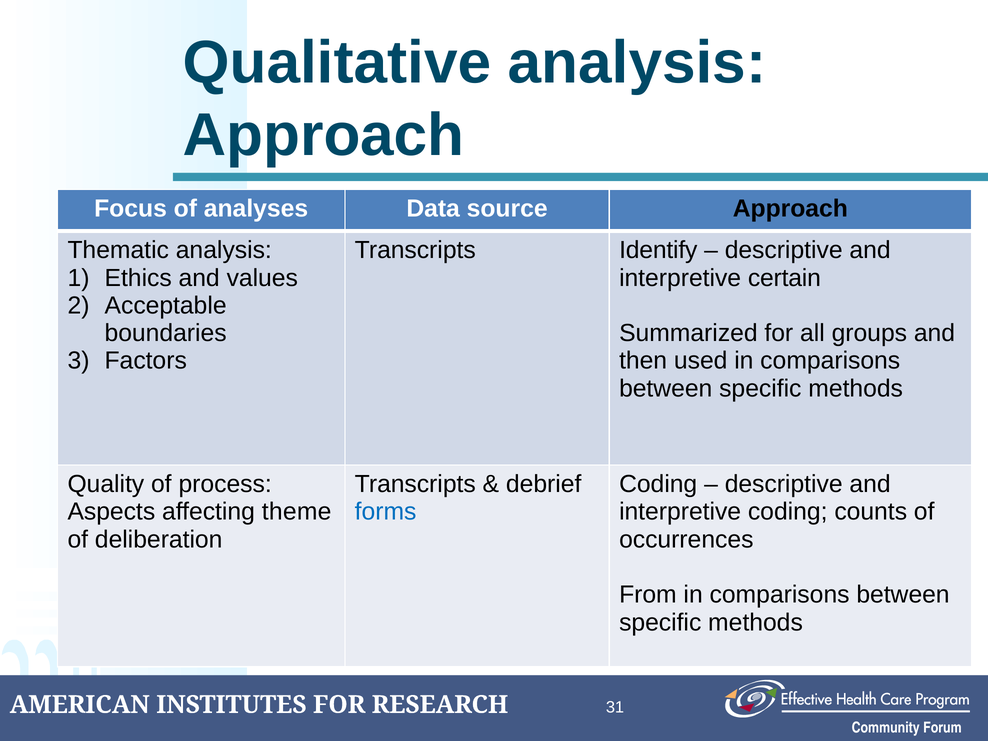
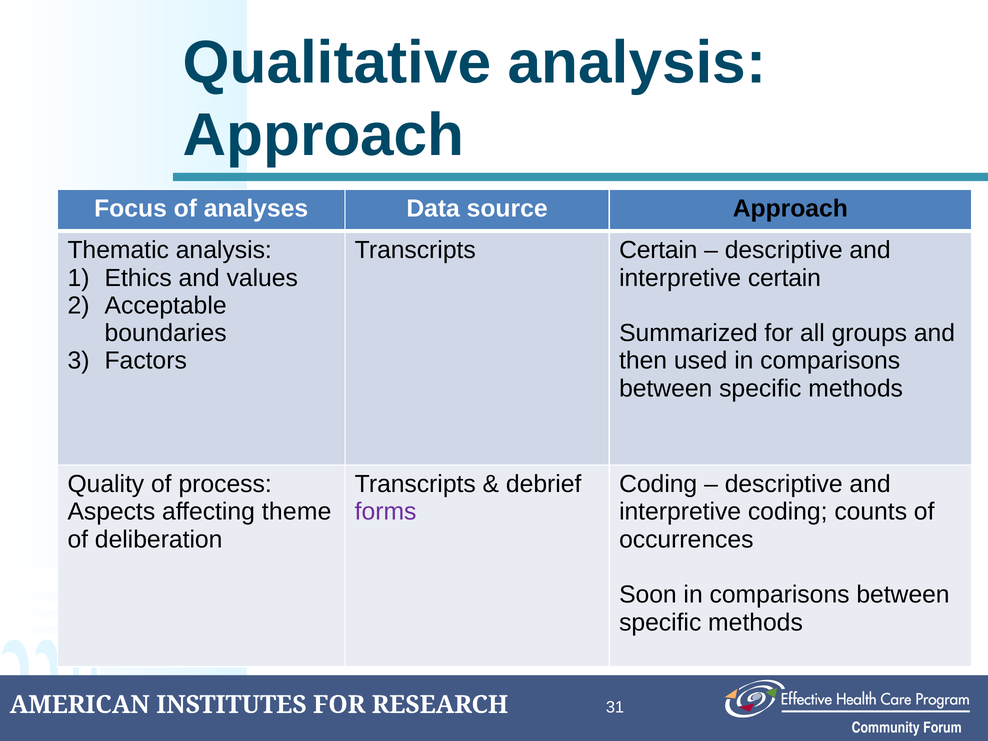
Transcripts Identify: Identify -> Certain
forms colour: blue -> purple
From: From -> Soon
